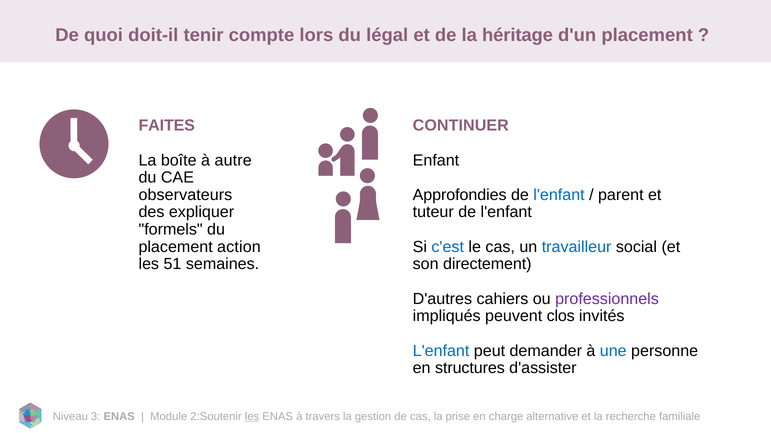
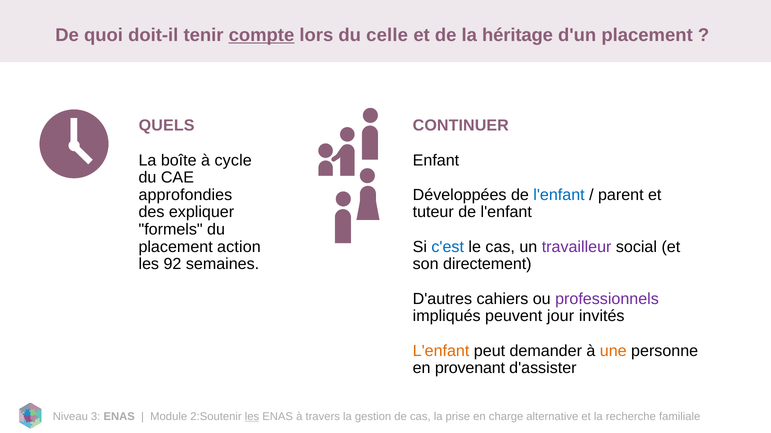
compte underline: none -> present
légal: légal -> celle
FAITES: FAITES -> QUELS
autre: autre -> cycle
observateurs: observateurs -> approfondies
Approfondies: Approfondies -> Développées
travailleur colour: blue -> purple
51: 51 -> 92
clos: clos -> jour
L'enfant at (441, 351) colour: blue -> orange
une colour: blue -> orange
structures: structures -> provenant
